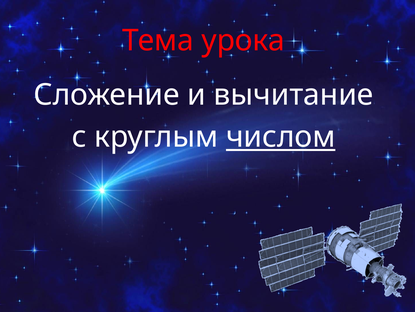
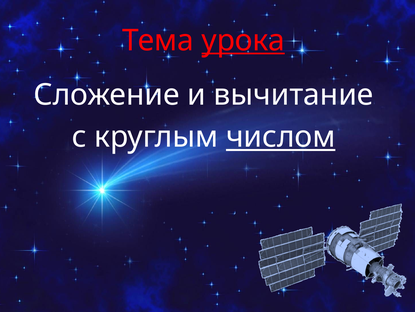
урока underline: none -> present
